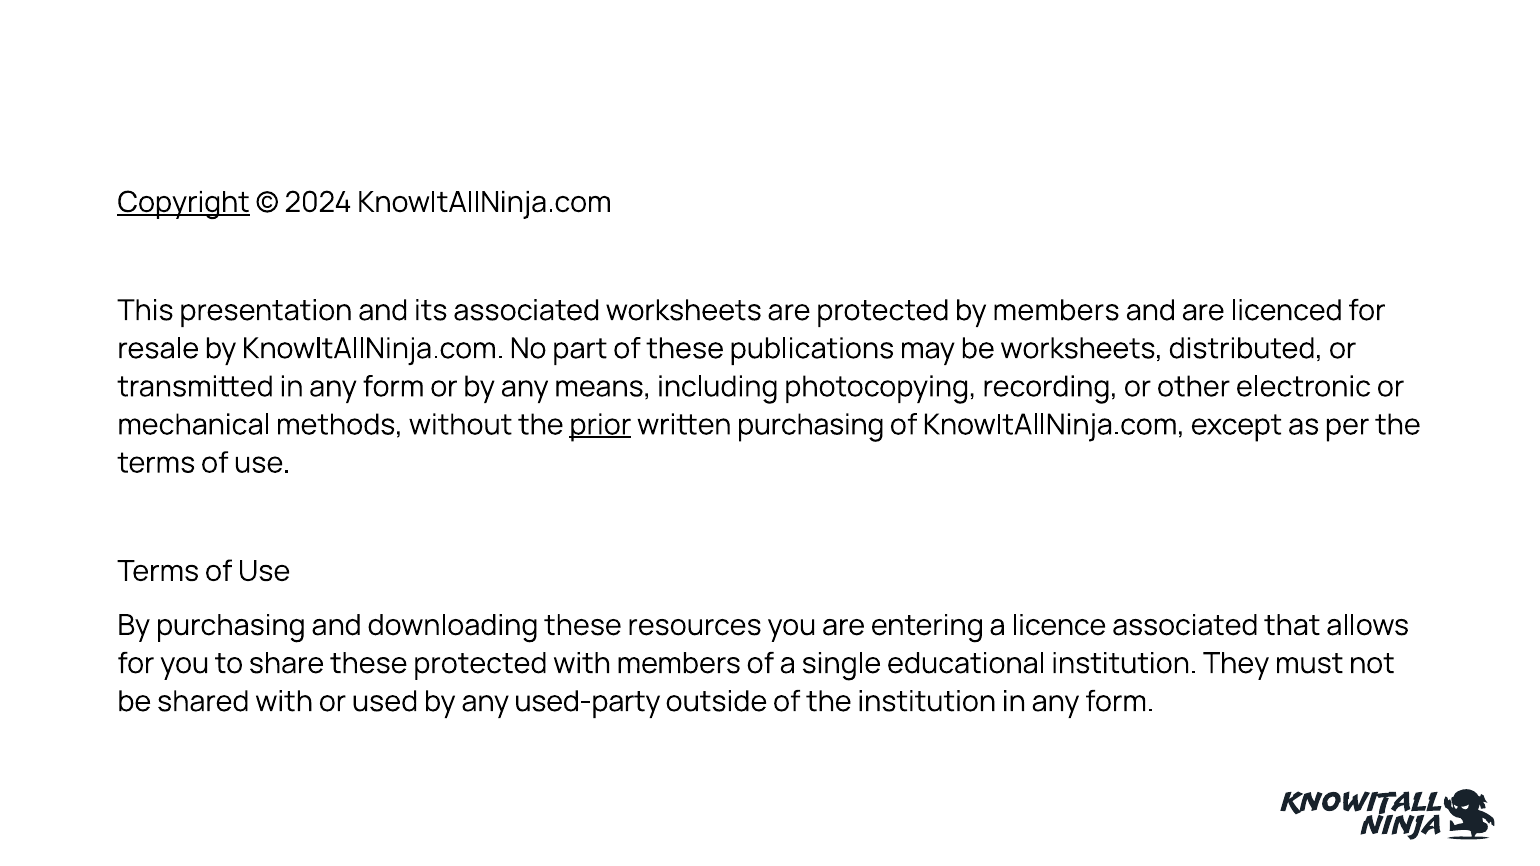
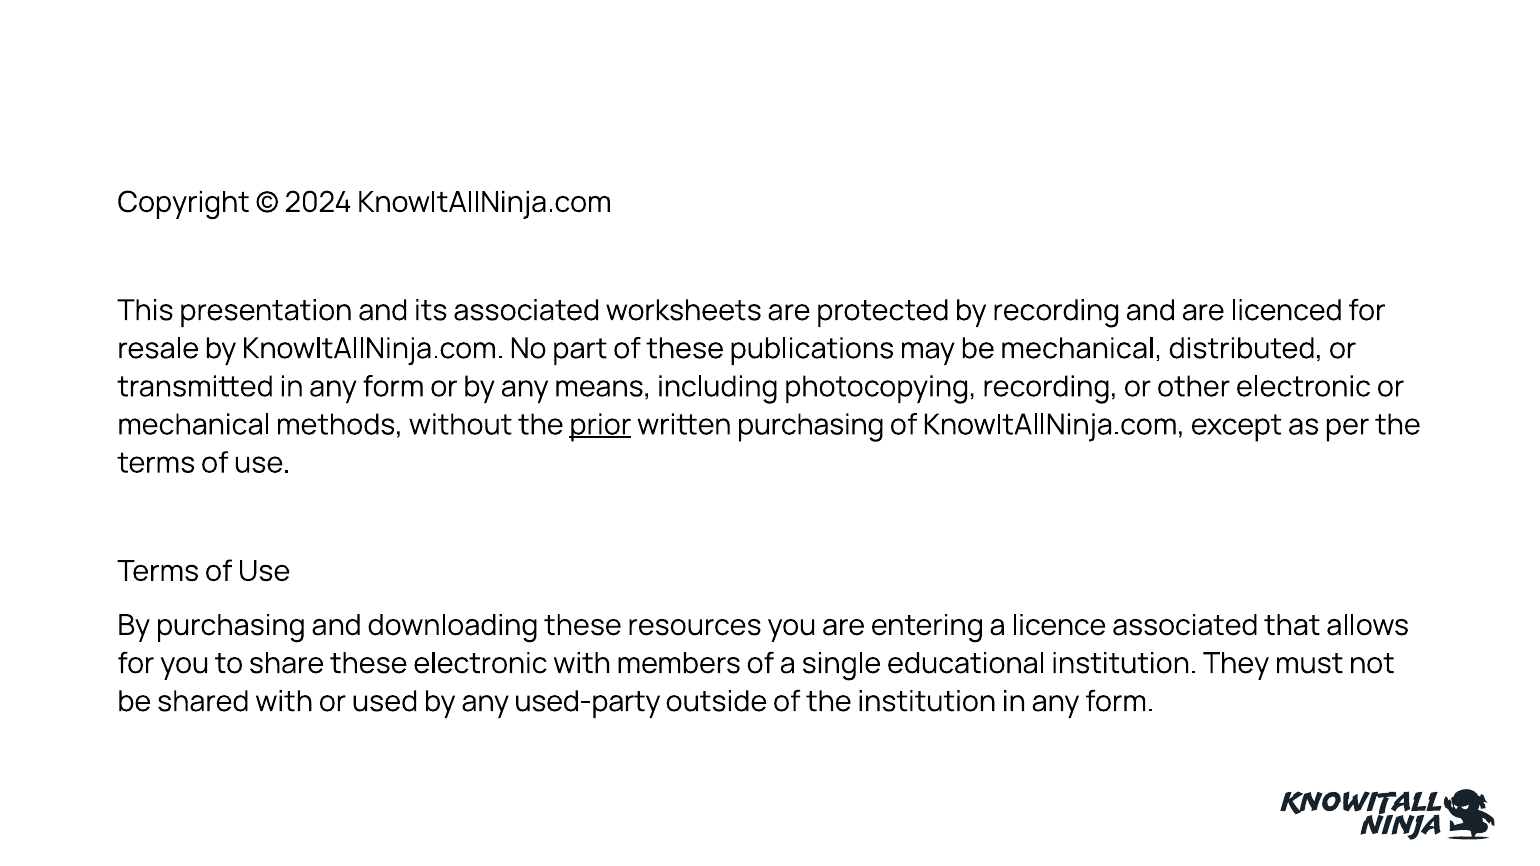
Copyright underline: present -> none
by members: members -> recording
be worksheets: worksheets -> mechanical
these protected: protected -> electronic
